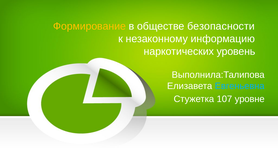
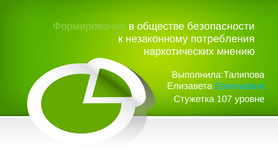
Формирование colour: yellow -> light green
информацию: информацию -> потребления
уровень: уровень -> мнению
